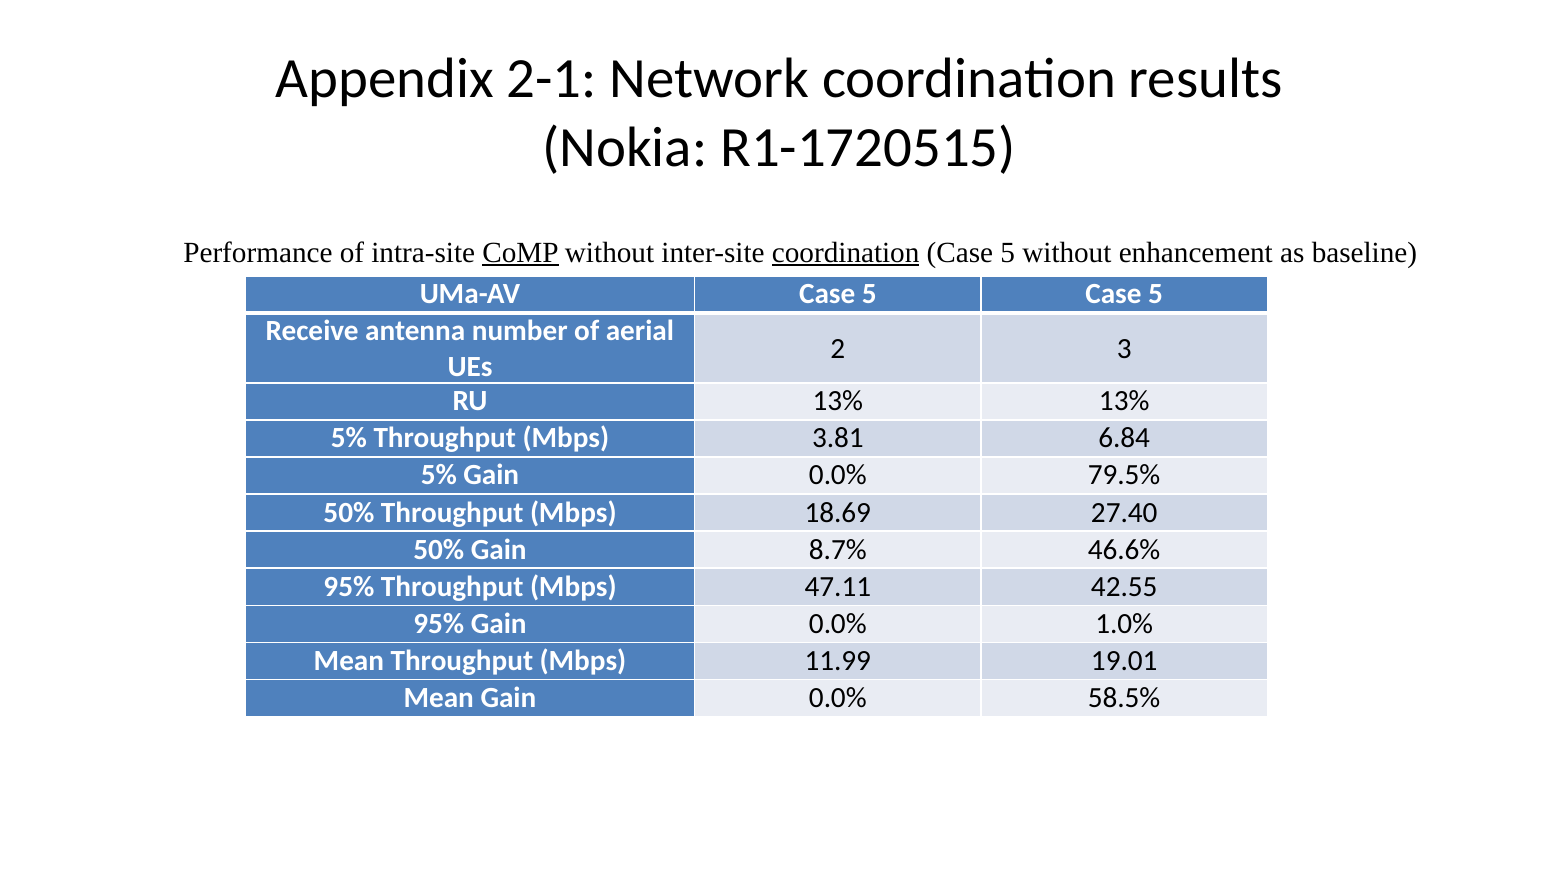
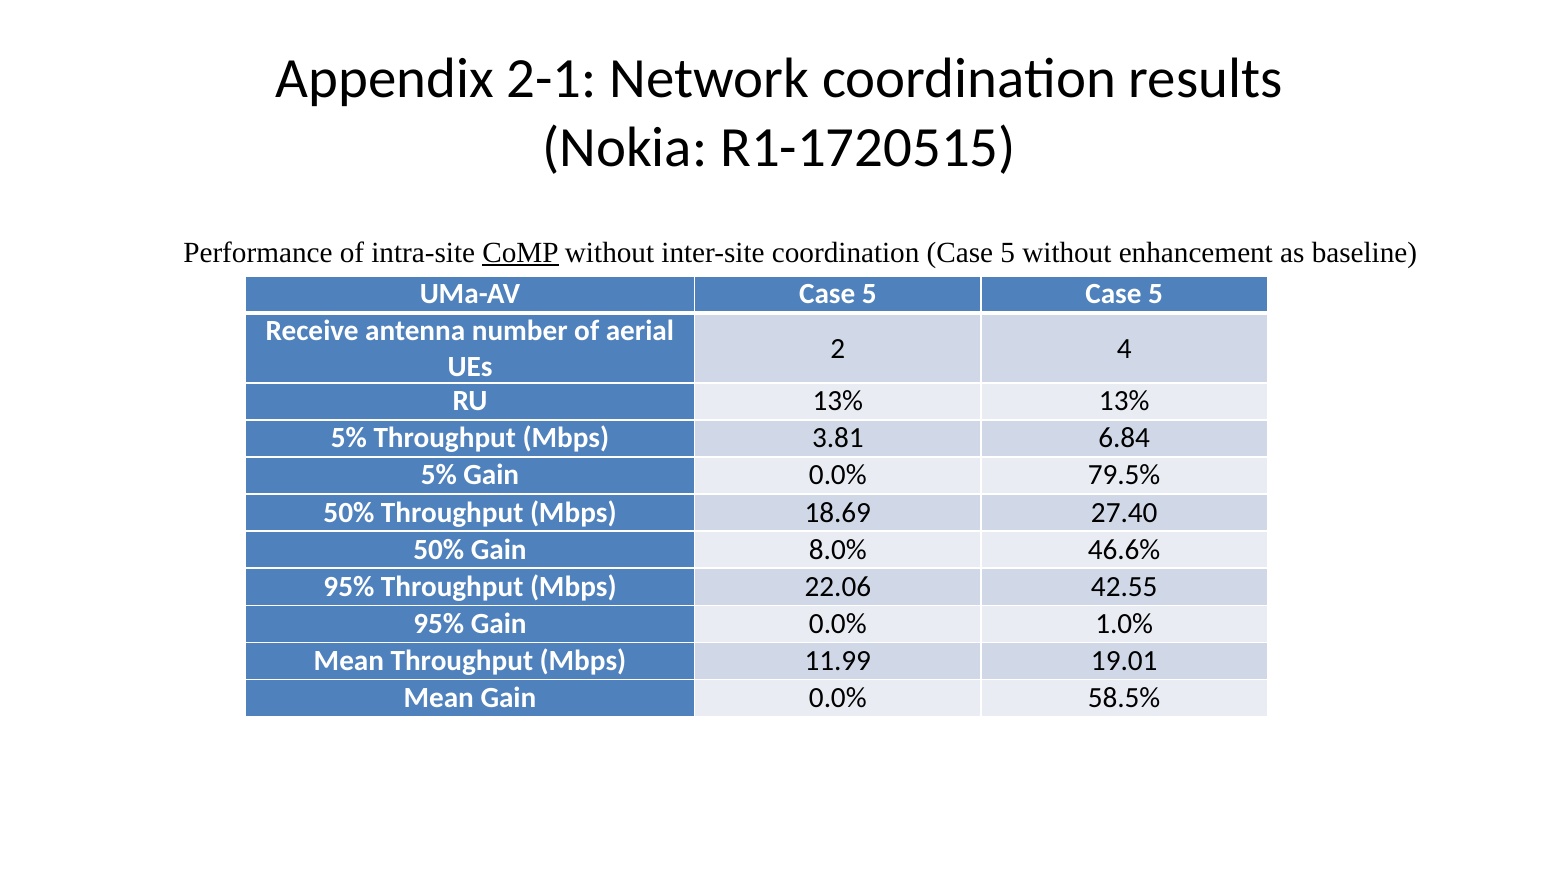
coordination at (846, 252) underline: present -> none
3: 3 -> 4
8.7%: 8.7% -> 8.0%
47.11: 47.11 -> 22.06
